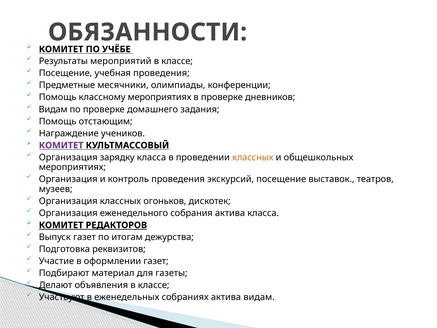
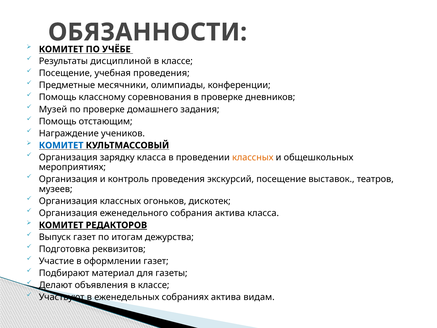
мероприятий: мероприятий -> дисциплиной
классному мероприятиях: мероприятиях -> соревнования
Видам at (53, 109): Видам -> Музей
КОМИТЕТ at (61, 145) colour: purple -> blue
